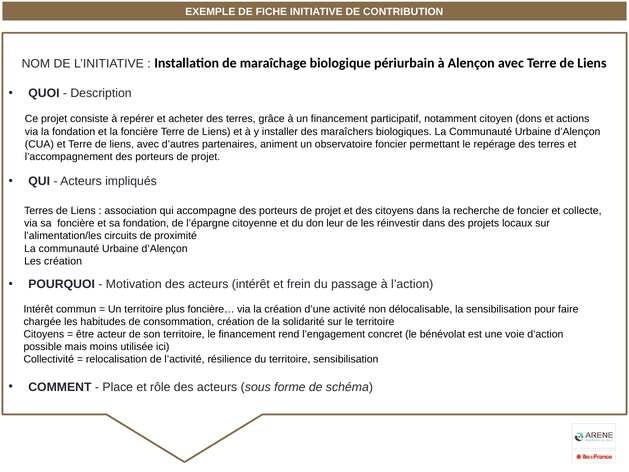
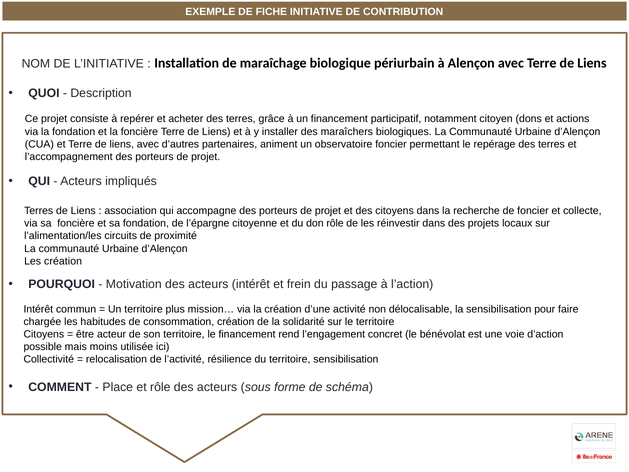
don leur: leur -> rôle
foncière…: foncière… -> mission…
